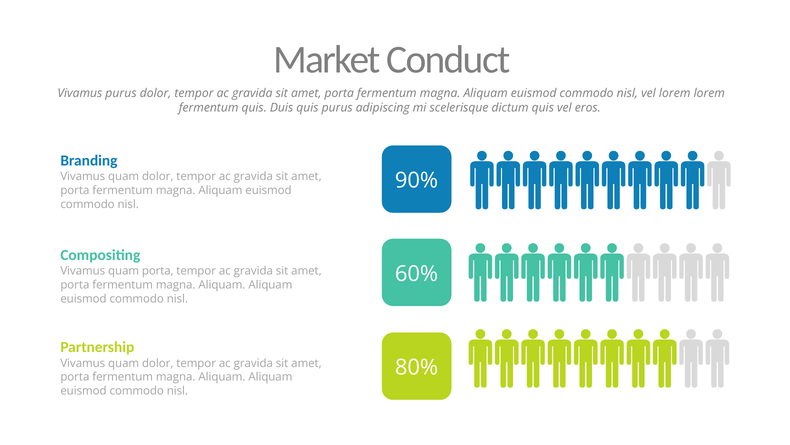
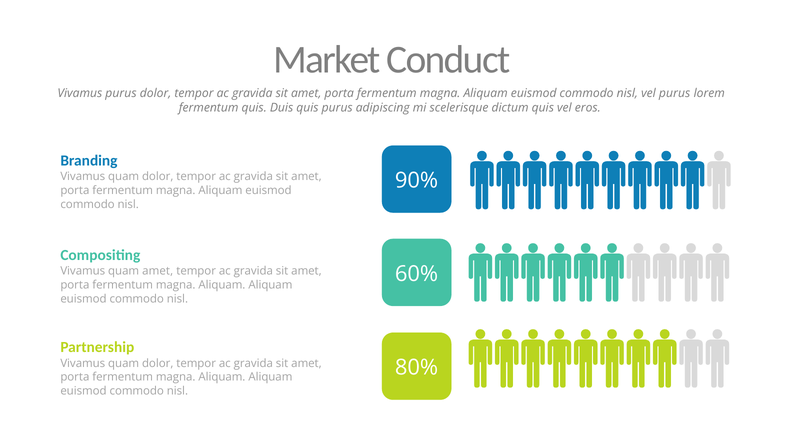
vel lorem: lorem -> purus
quam porta: porta -> amet
